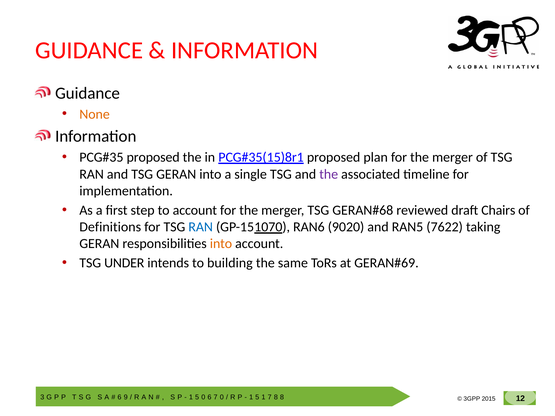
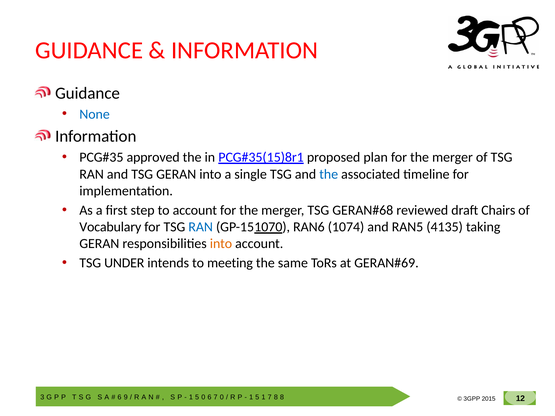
None colour: orange -> blue
proposed at (153, 157): proposed -> approved
the at (329, 174) colour: purple -> blue
Definitions: Definitions -> Vocabulary
9020: 9020 -> 1074
7622: 7622 -> 4135
building: building -> meeting
